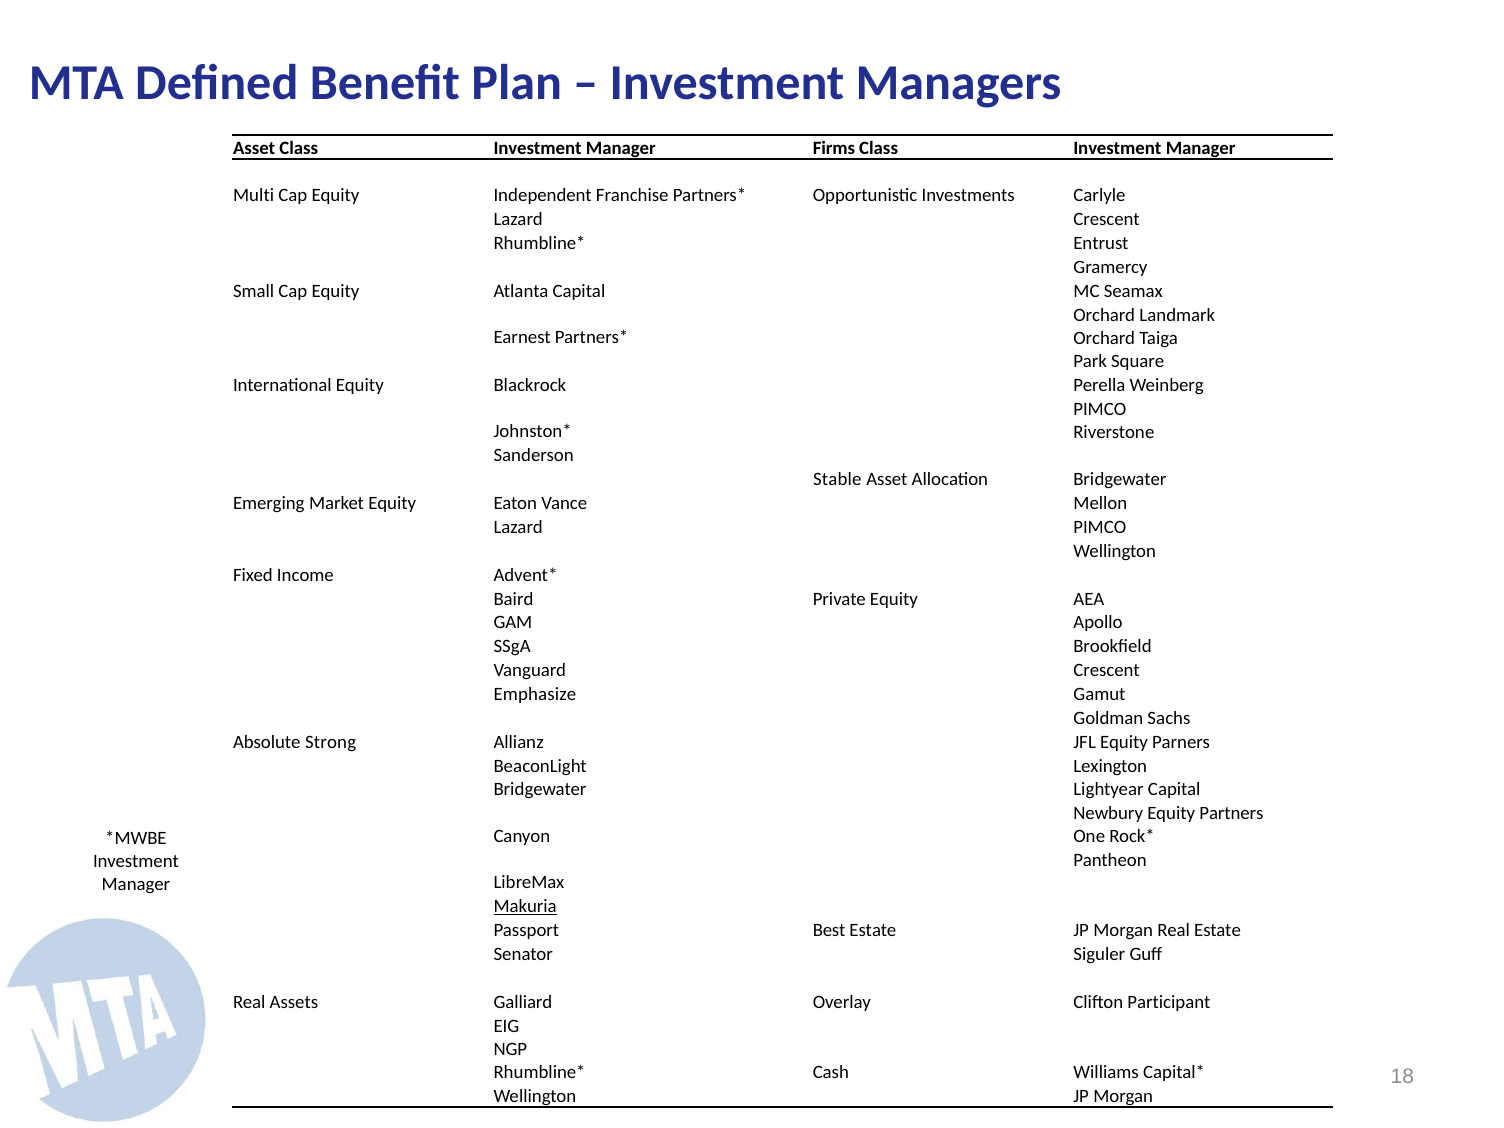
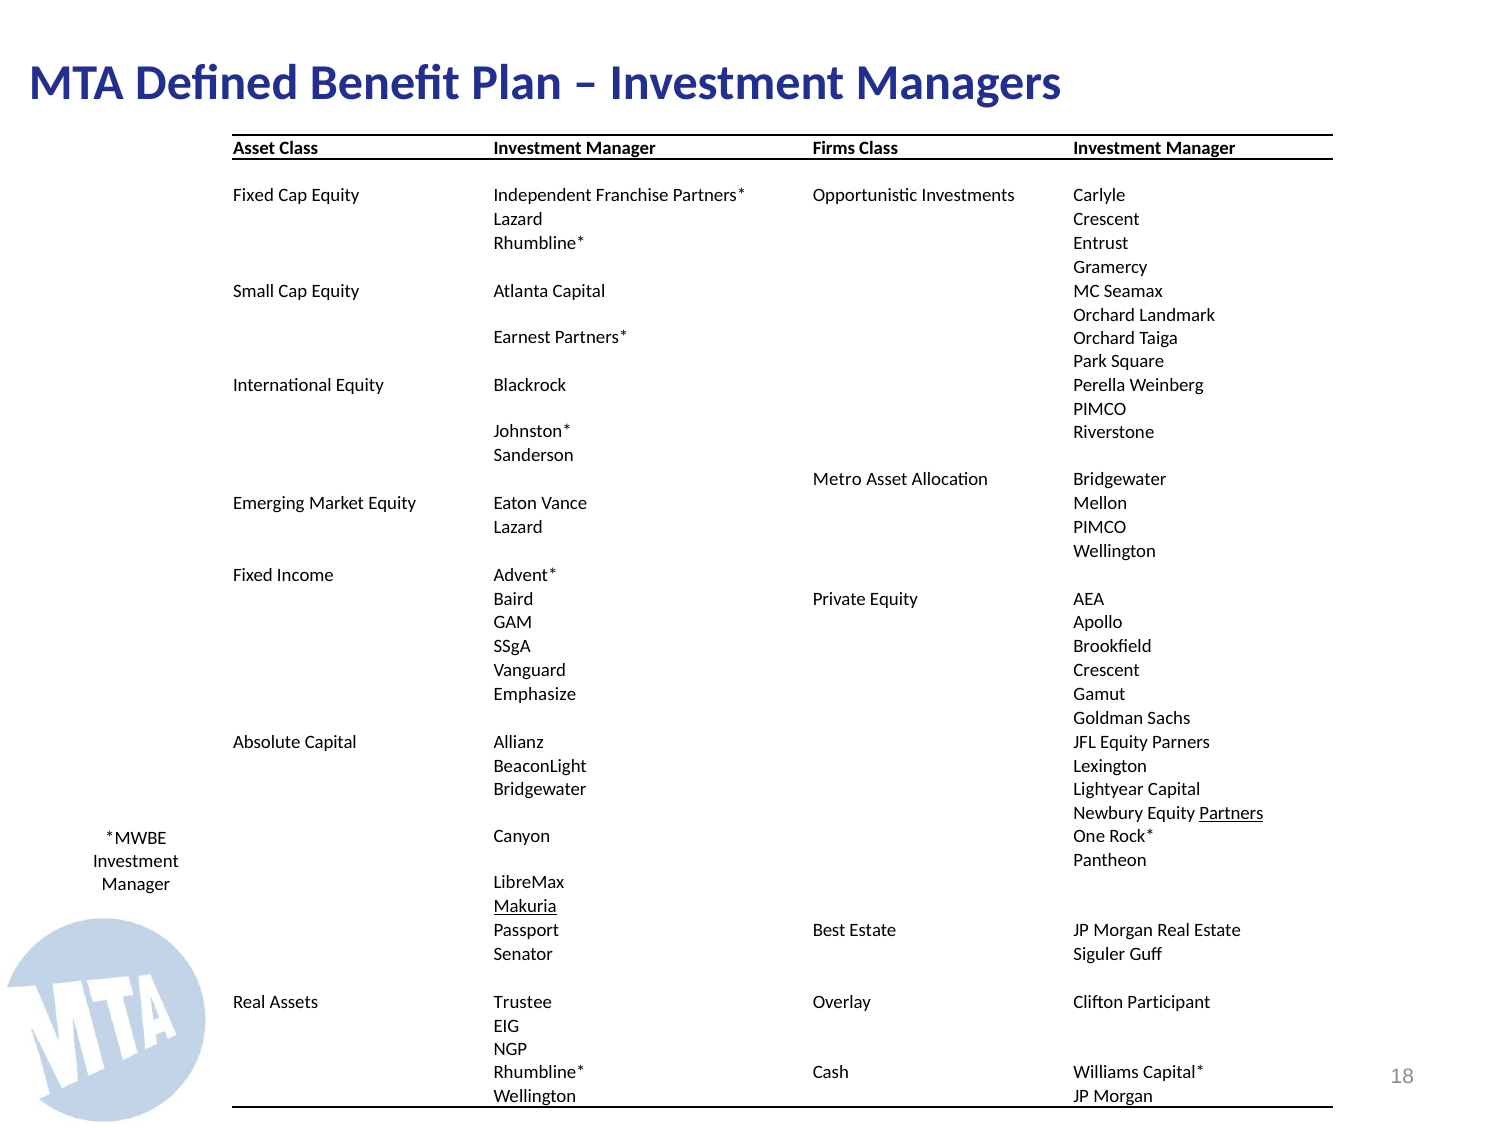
Multi at (254, 196): Multi -> Fixed
Stable: Stable -> Metro
Absolute Strong: Strong -> Capital
Partners underline: none -> present
Galliard: Galliard -> Trustee
